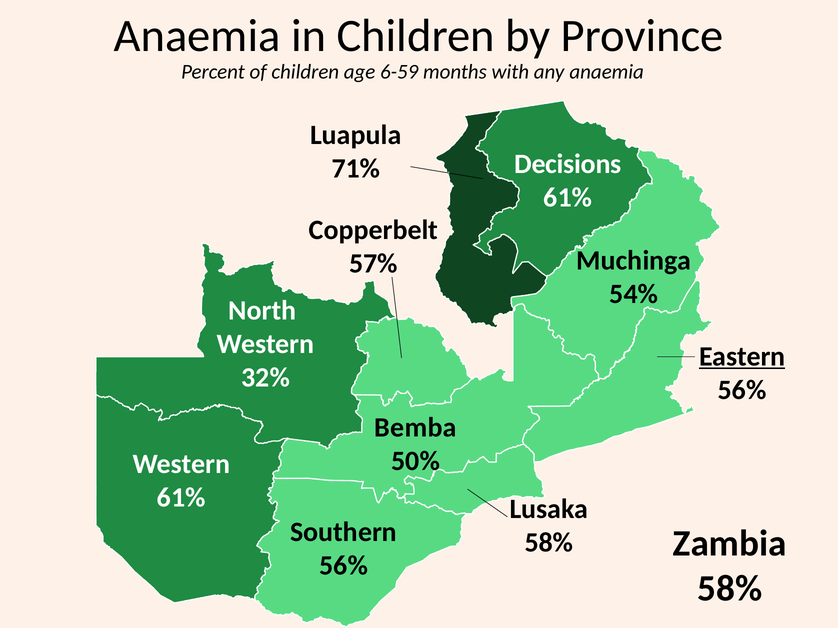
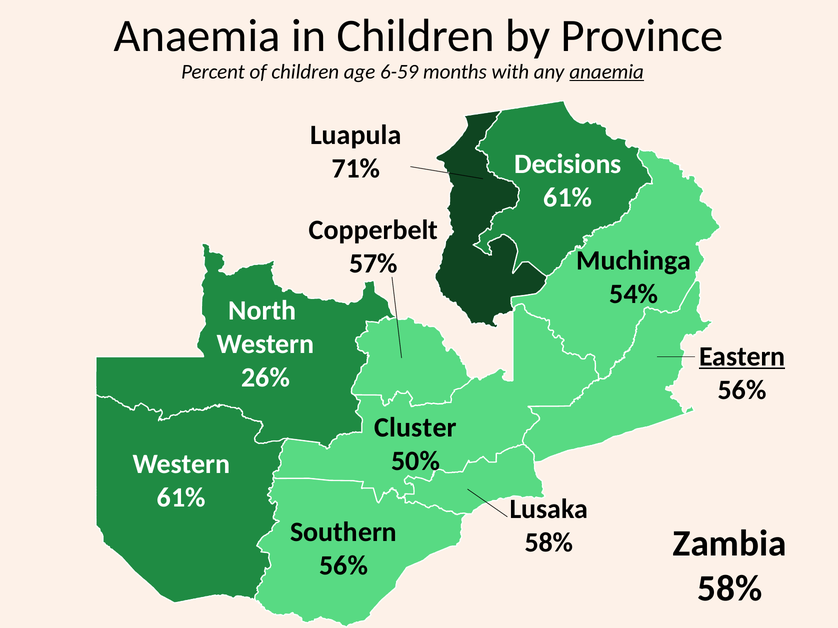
anaemia at (607, 72) underline: none -> present
32%: 32% -> 26%
Bemba: Bemba -> Cluster
